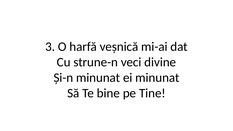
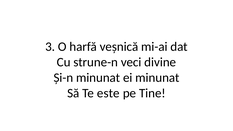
bine: bine -> este
